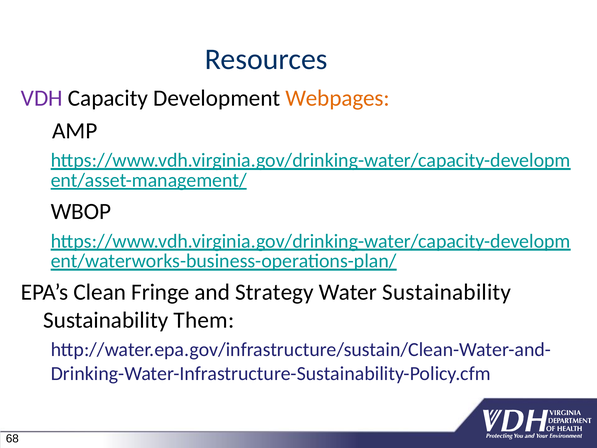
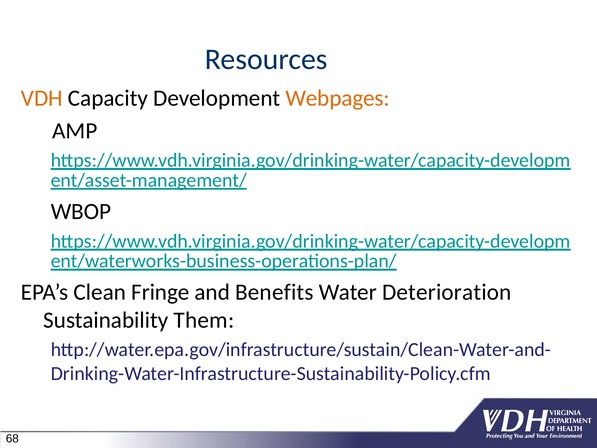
VDH colour: purple -> orange
Strategy: Strategy -> Benefits
Water Sustainability: Sustainability -> Deterioration
